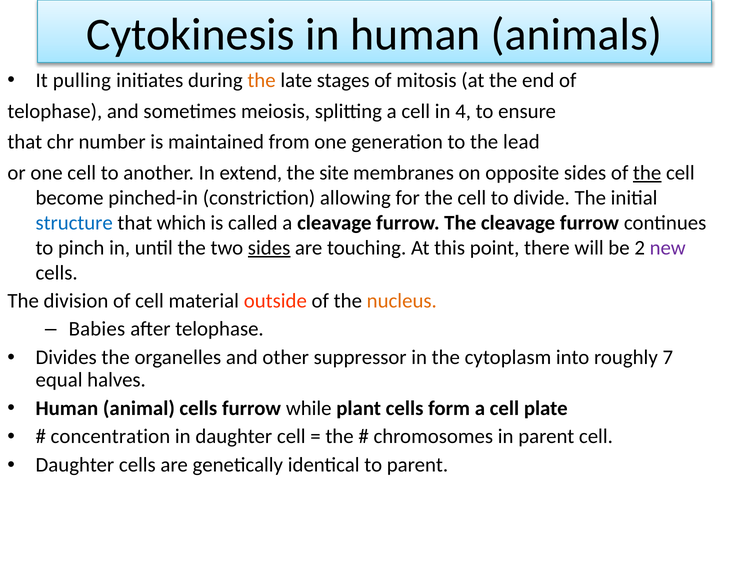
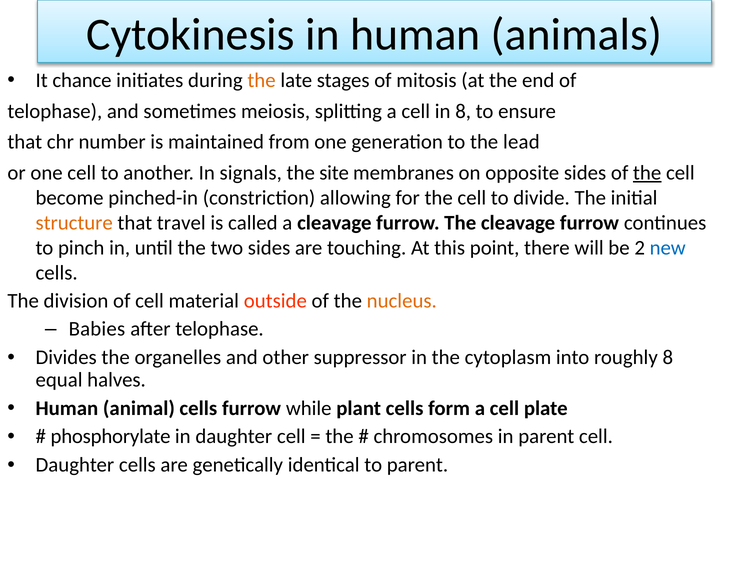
pulling: pulling -> chance
in 4: 4 -> 8
extend: extend -> signals
structure colour: blue -> orange
which: which -> travel
sides at (269, 248) underline: present -> none
new colour: purple -> blue
roughly 7: 7 -> 8
concentration: concentration -> phosphorylate
